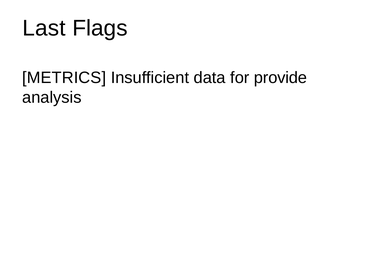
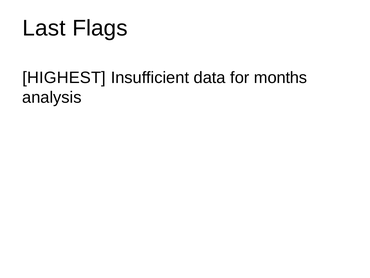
METRICS: METRICS -> HIGHEST
provide: provide -> months
